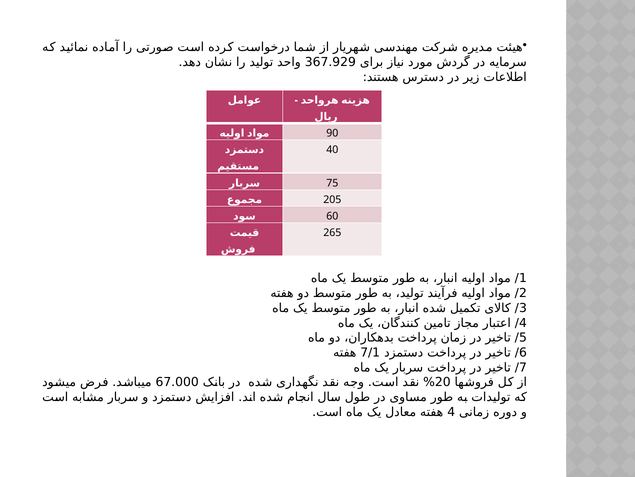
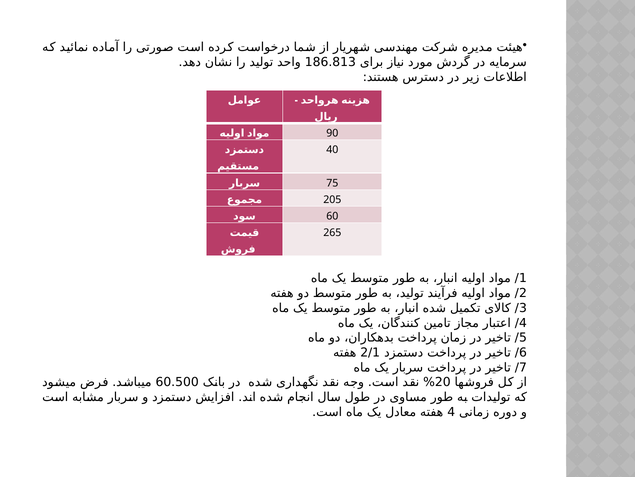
367.929: 367.929 -> 186.813
7/1: 7/1 -> 2/1
67.000: 67.000 -> 60.500
